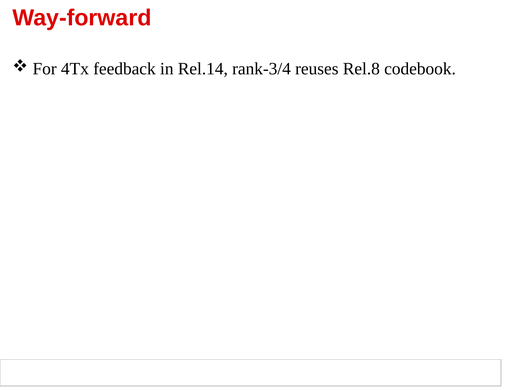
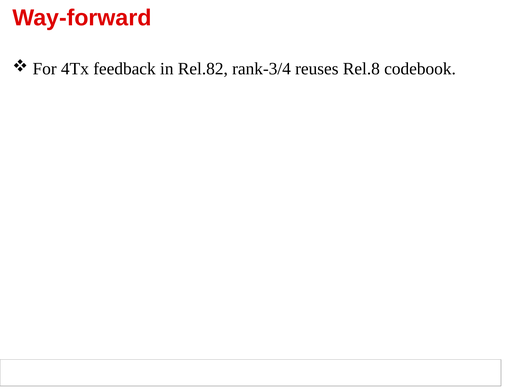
Rel.14: Rel.14 -> Rel.82
